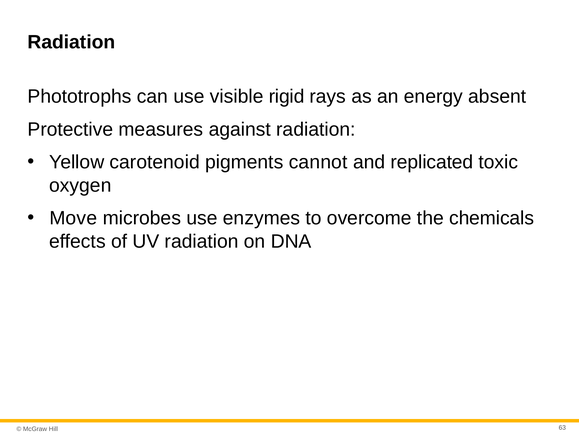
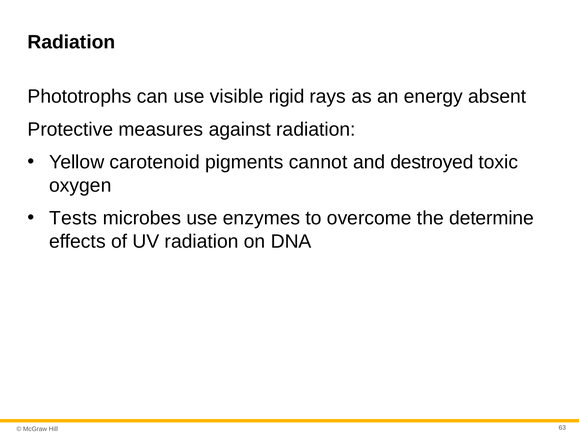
replicated: replicated -> destroyed
Move: Move -> Tests
chemicals: chemicals -> determine
